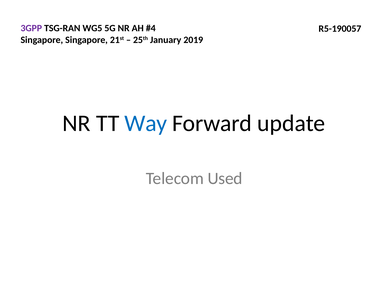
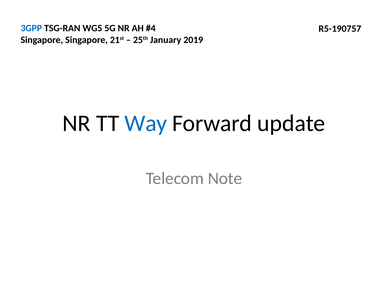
3GPP colour: purple -> blue
R5-190057: R5-190057 -> R5-190757
Used: Used -> Note
